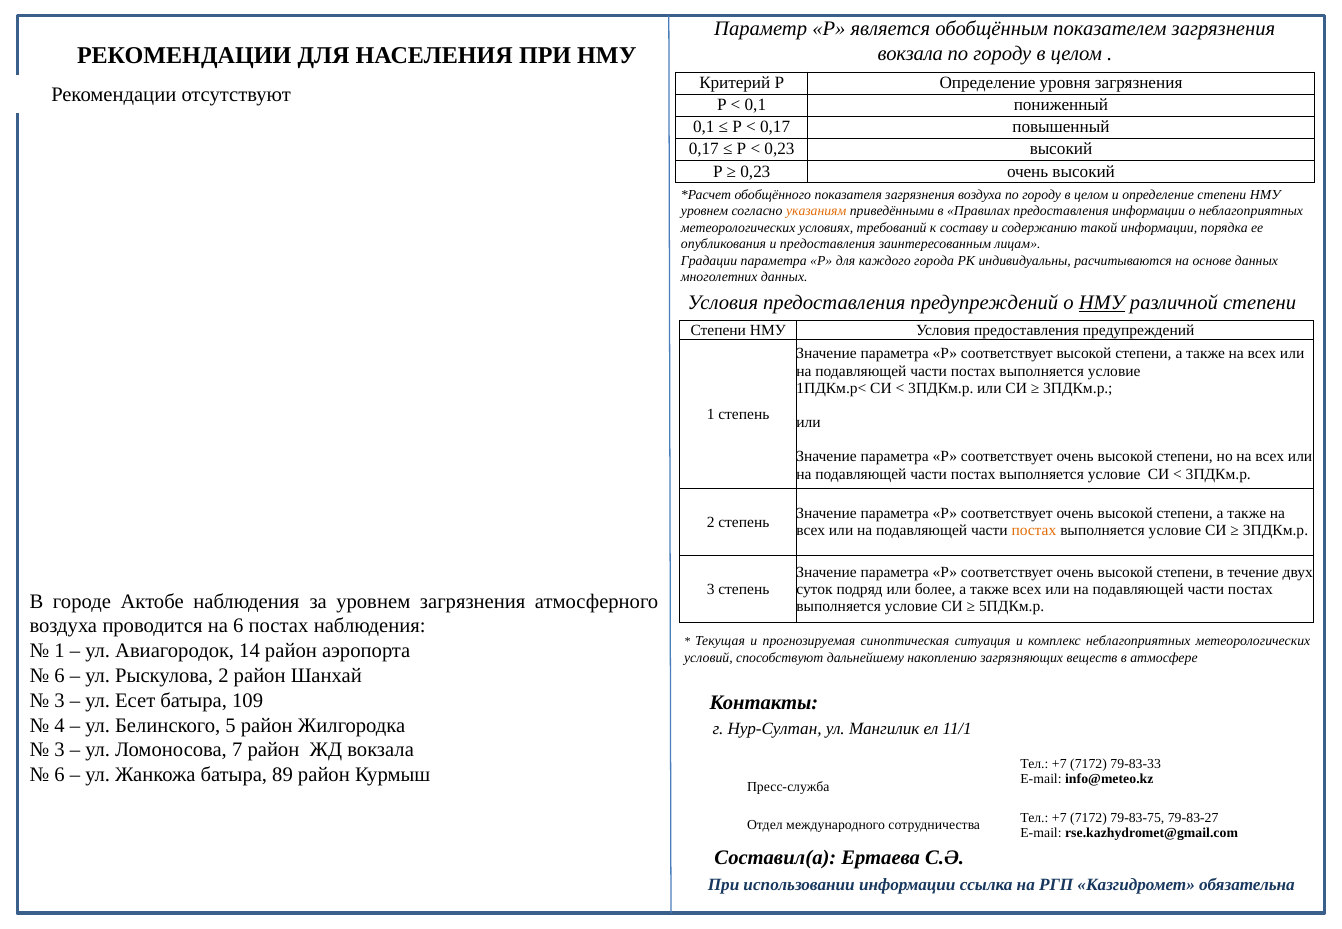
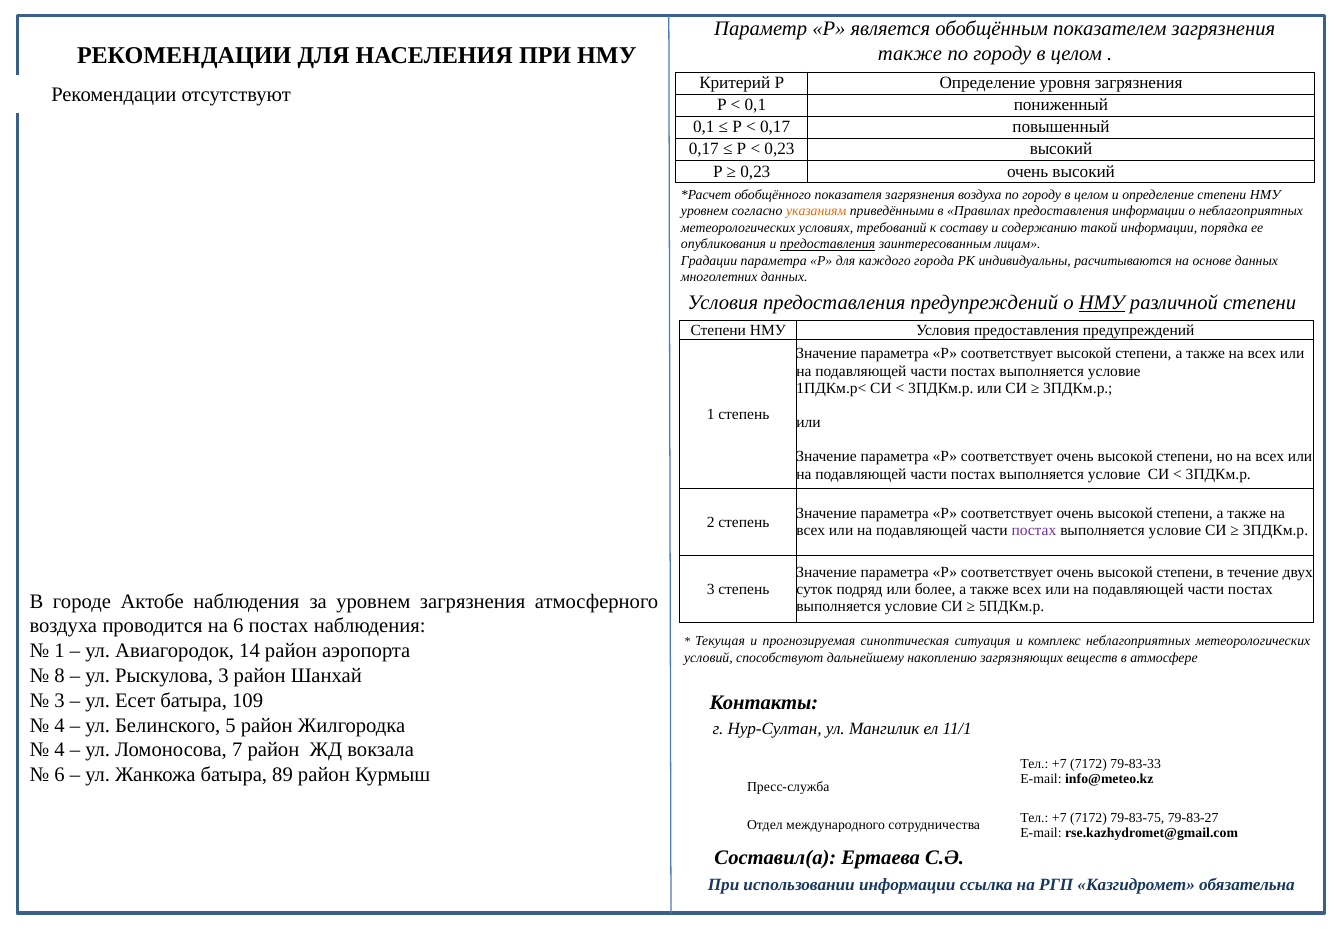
вокзала at (910, 54): вокзала -> также
предоставления at (828, 244) underline: none -> present
постах at (1034, 531) colour: orange -> purple
6 at (60, 676): 6 -> 8
Рыскулова 2: 2 -> 3
3 at (60, 750): 3 -> 4
